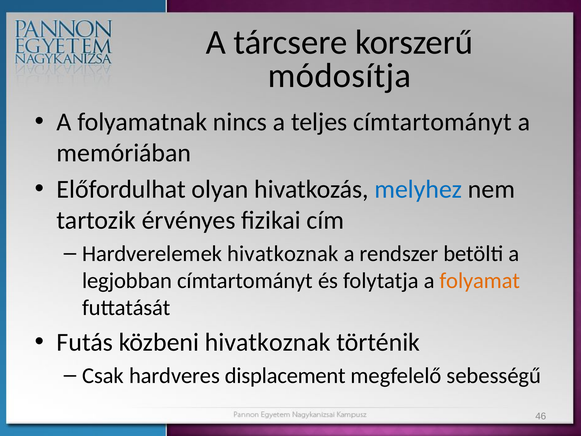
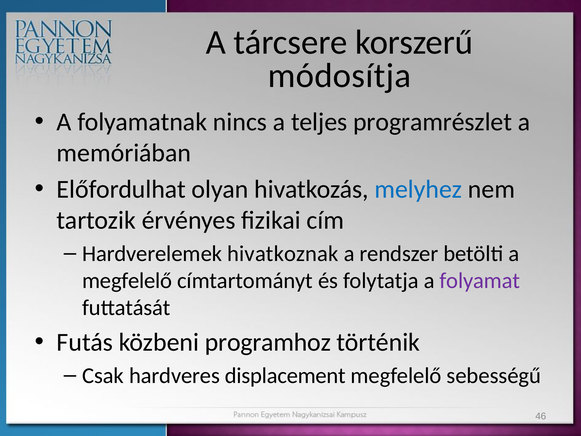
teljes címtartományt: címtartományt -> programrészlet
legjobban at (127, 281): legjobban -> megfelelő
folyamat colour: orange -> purple
közbeni hivatkoznak: hivatkoznak -> programhoz
